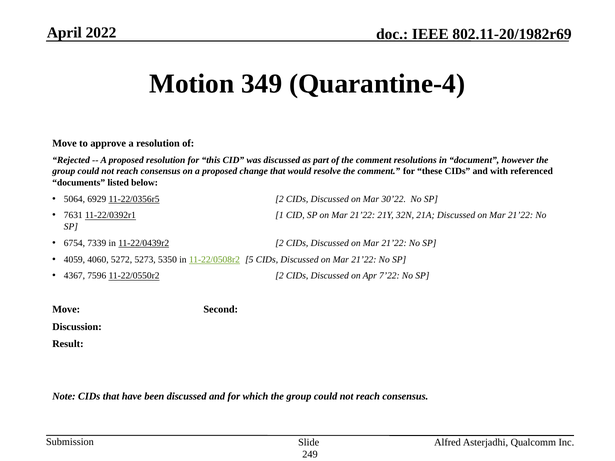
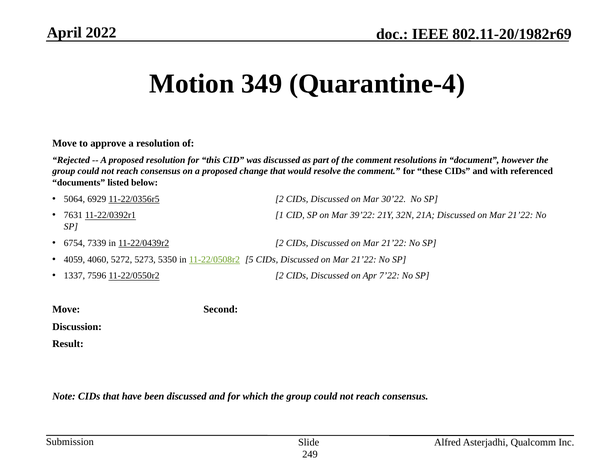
SP on Mar 21’22: 21’22 -> 39’22
4367: 4367 -> 1337
